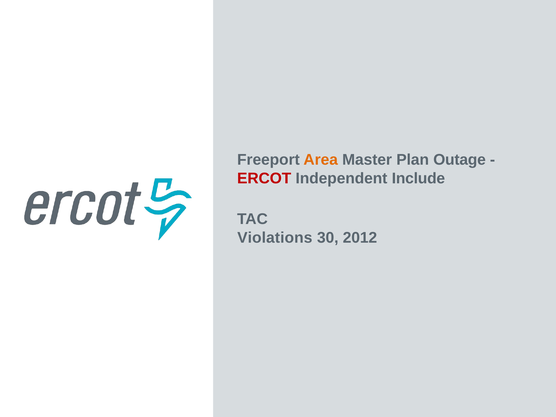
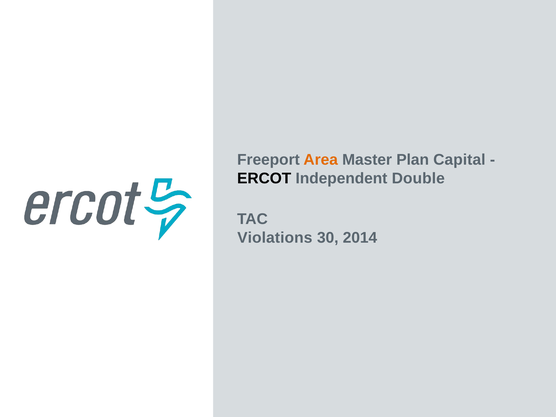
Outage: Outage -> Capital
ERCOT colour: red -> black
Include: Include -> Double
2012: 2012 -> 2014
